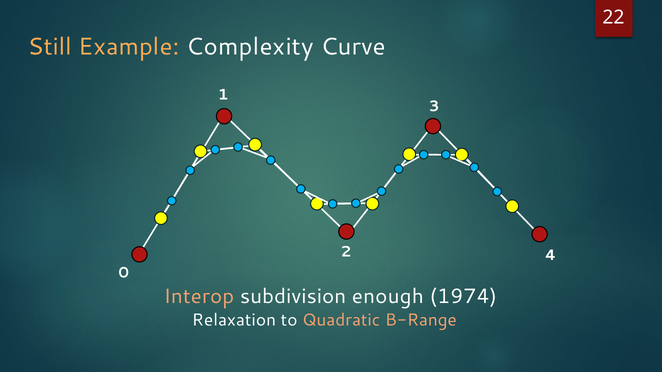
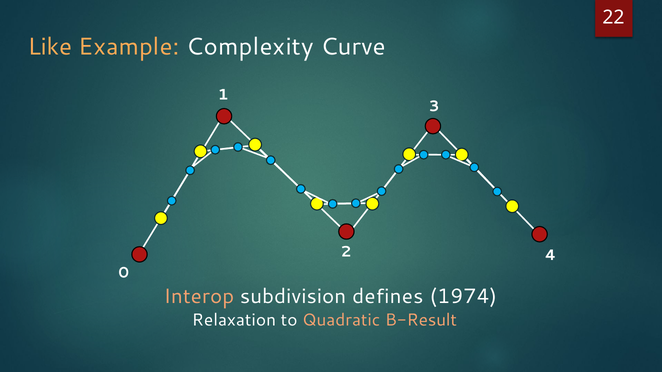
Still: Still -> Like
enough: enough -> defines
B-Range: B-Range -> B-Result
